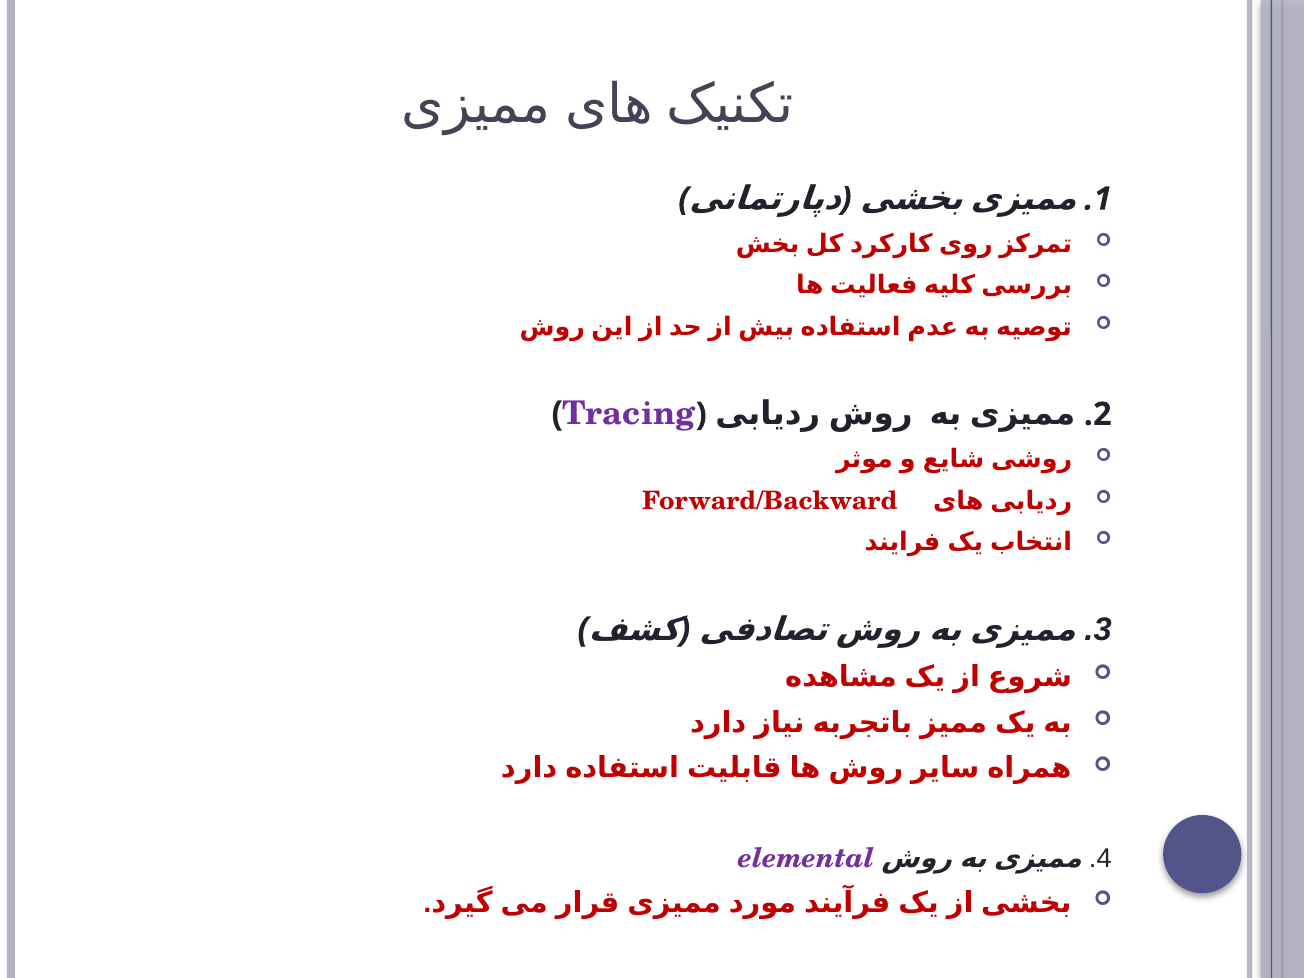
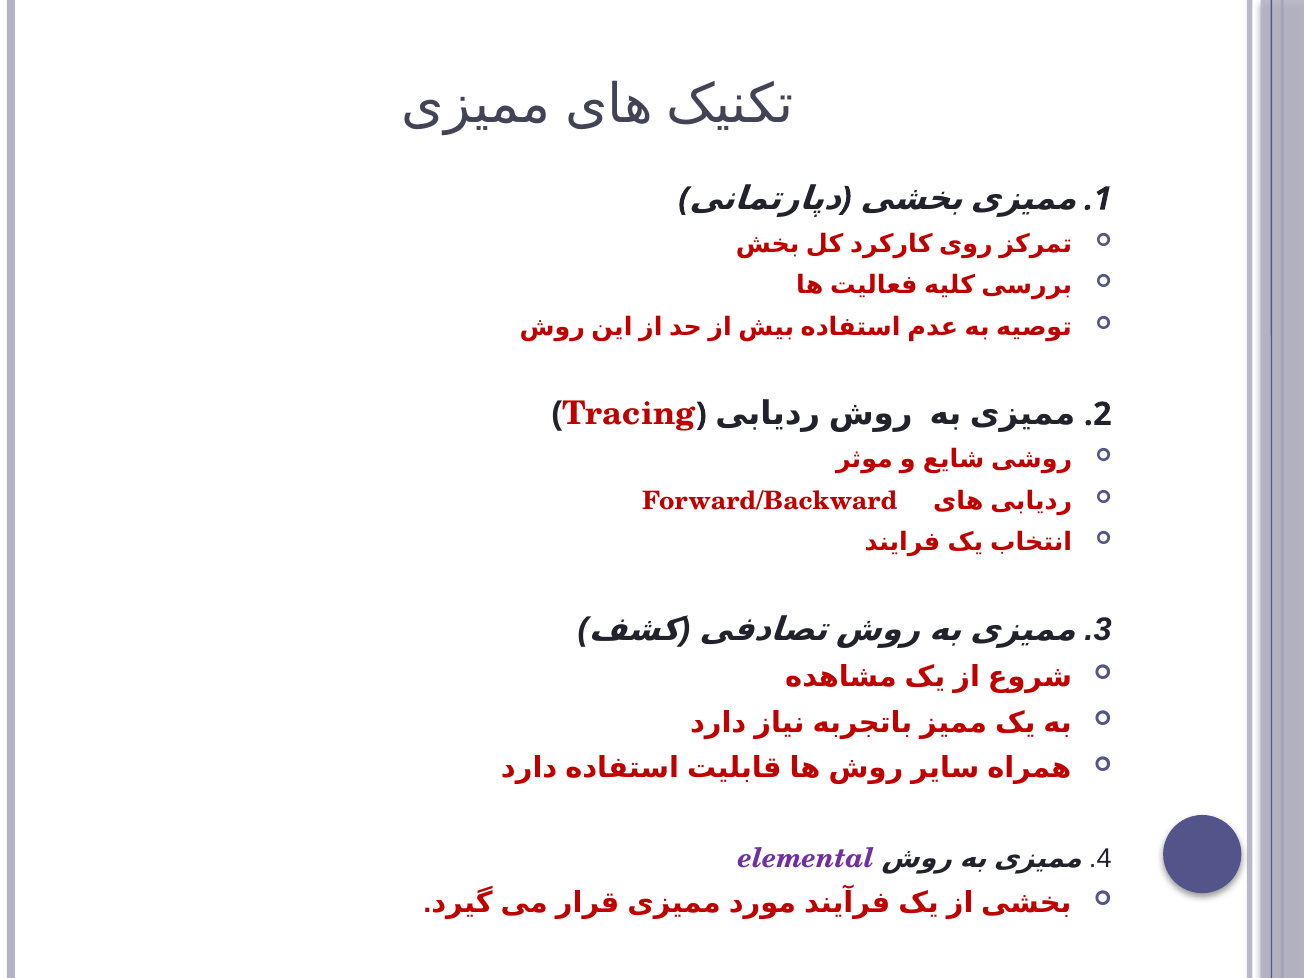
Tracing colour: purple -> red
